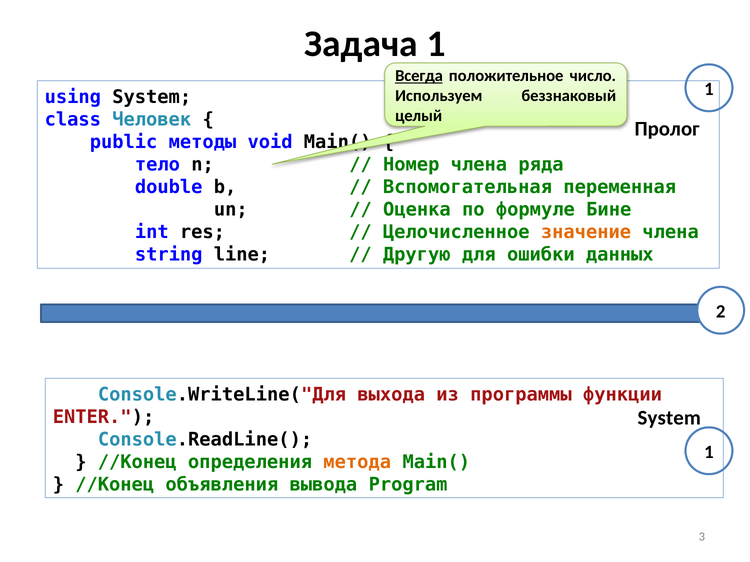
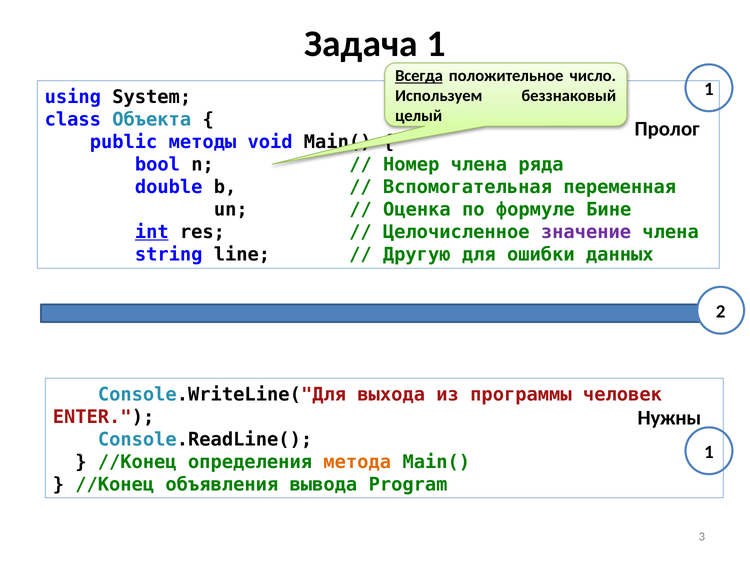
Человек: Человек -> Объекта
тело: тело -> bool
int underline: none -> present
значение colour: orange -> purple
функции: функции -> человек
System at (669, 418): System -> Нужны
